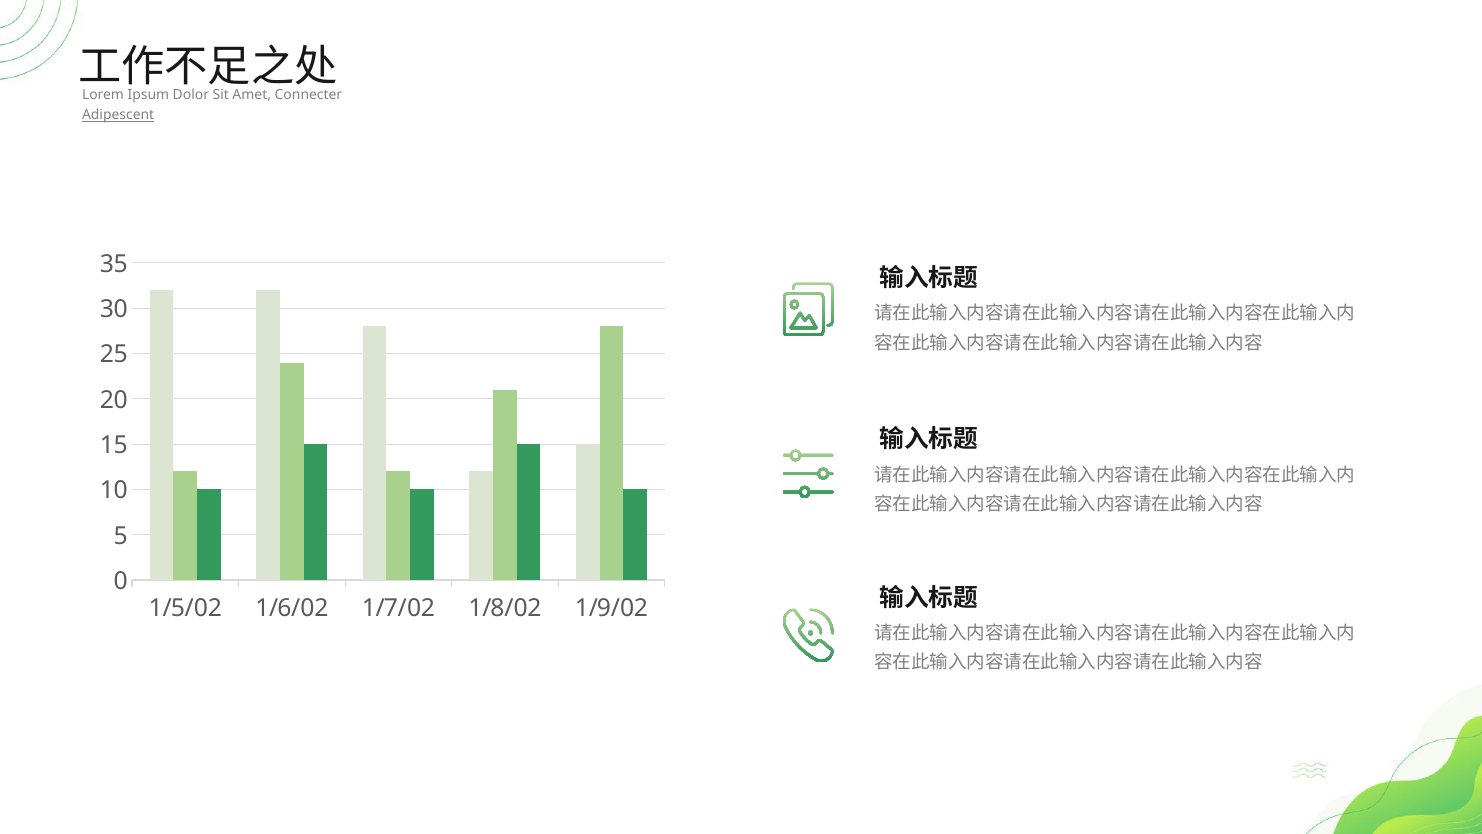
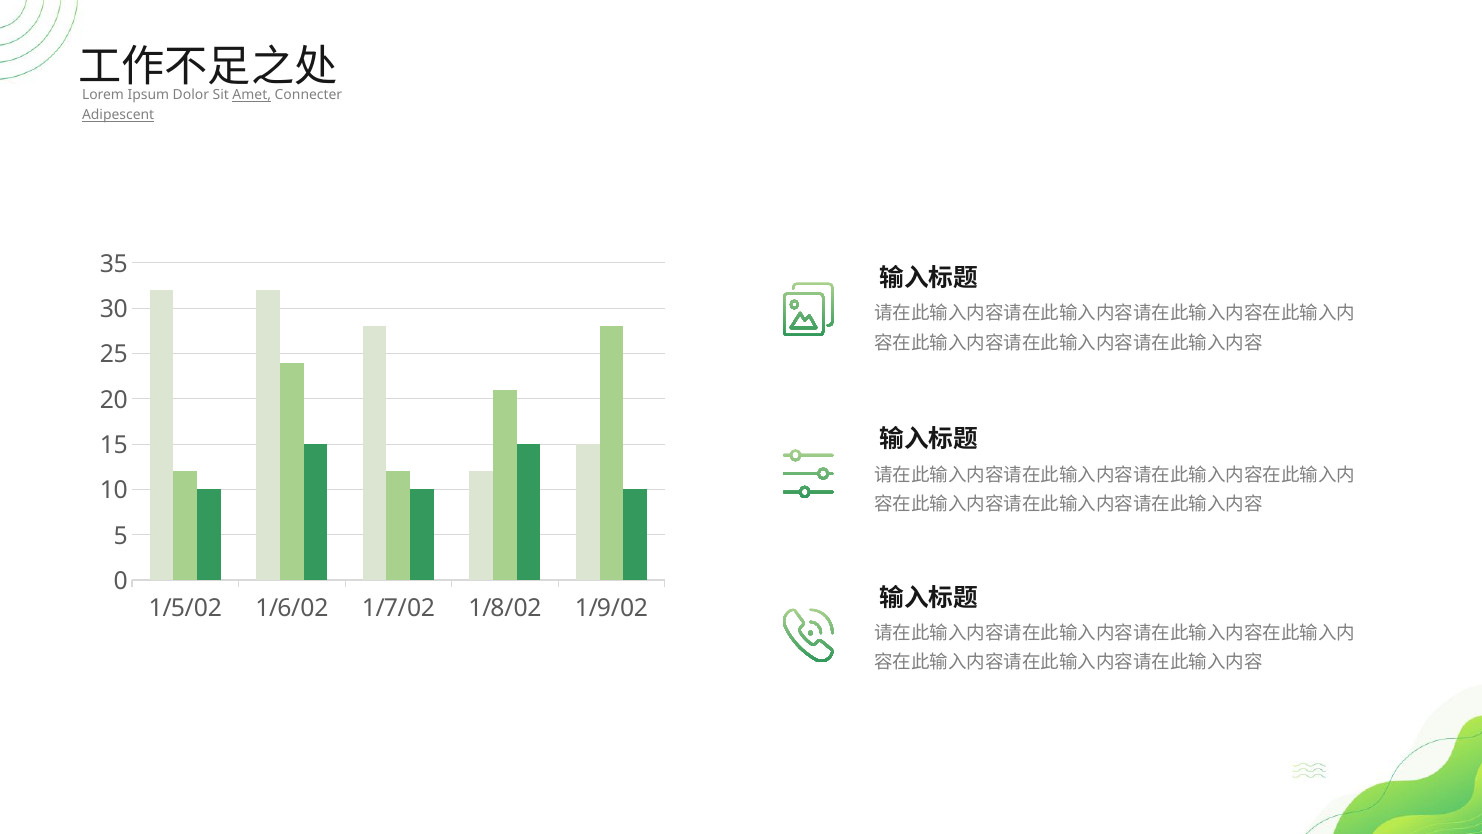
Amet underline: none -> present
